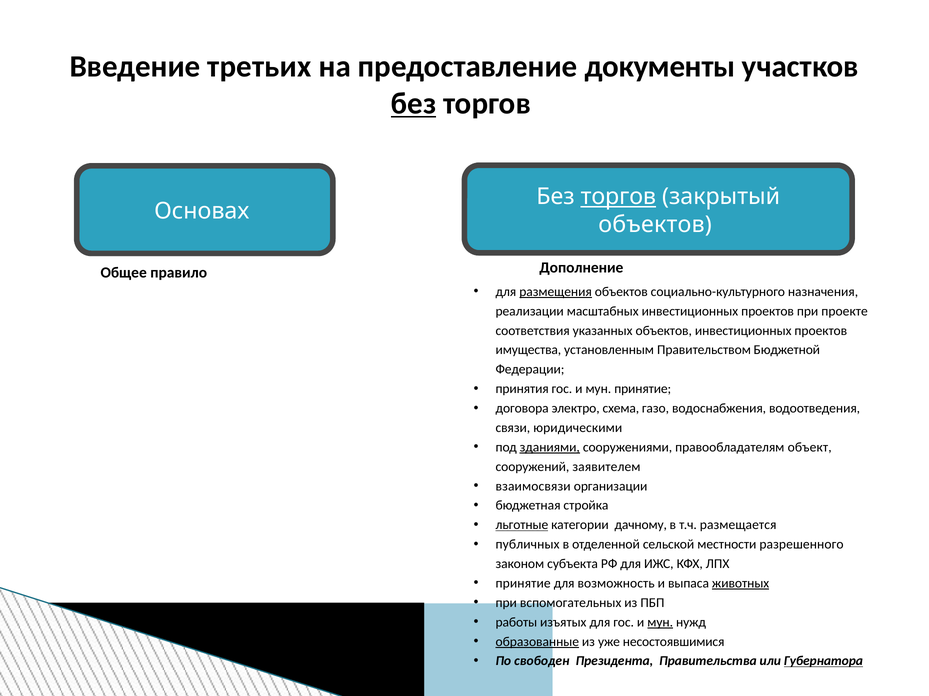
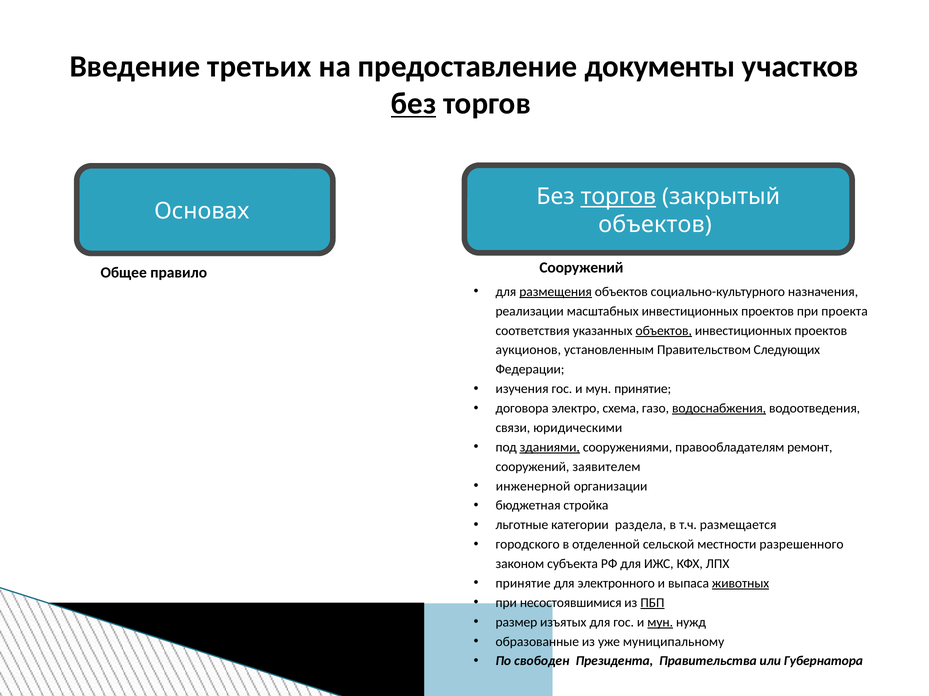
Дополнение at (581, 268): Дополнение -> Сооружений
проекте: проекте -> проекта
объектов at (664, 331) underline: none -> present
имущества: имущества -> аукционов
Бюджетной: Бюджетной -> Следующих
принятия: принятия -> изучения
водоснабжения underline: none -> present
объект: объект -> ремонт
взаимосвязи: взаимосвязи -> инженерной
льготные underline: present -> none
дачному: дачному -> раздела
публичных: публичных -> городского
возможность: возможность -> электронного
вспомогательных: вспомогательных -> несостоявшимися
ПБП underline: none -> present
работы: работы -> размер
образованные underline: present -> none
несостоявшимися: несостоявшимися -> муниципальному
Губернатора underline: present -> none
